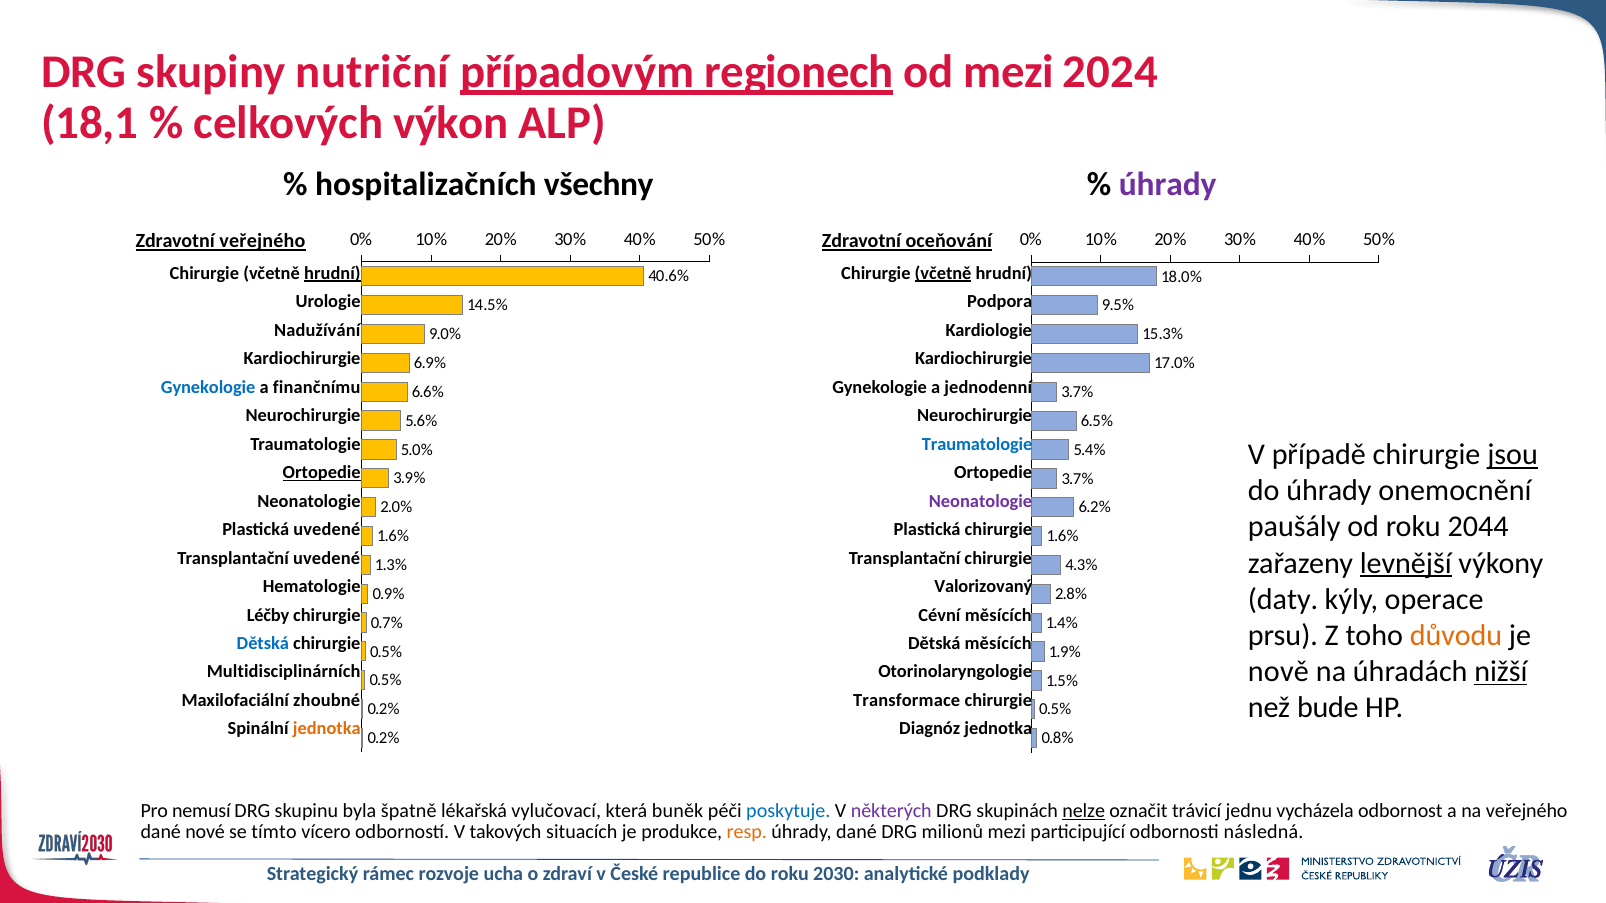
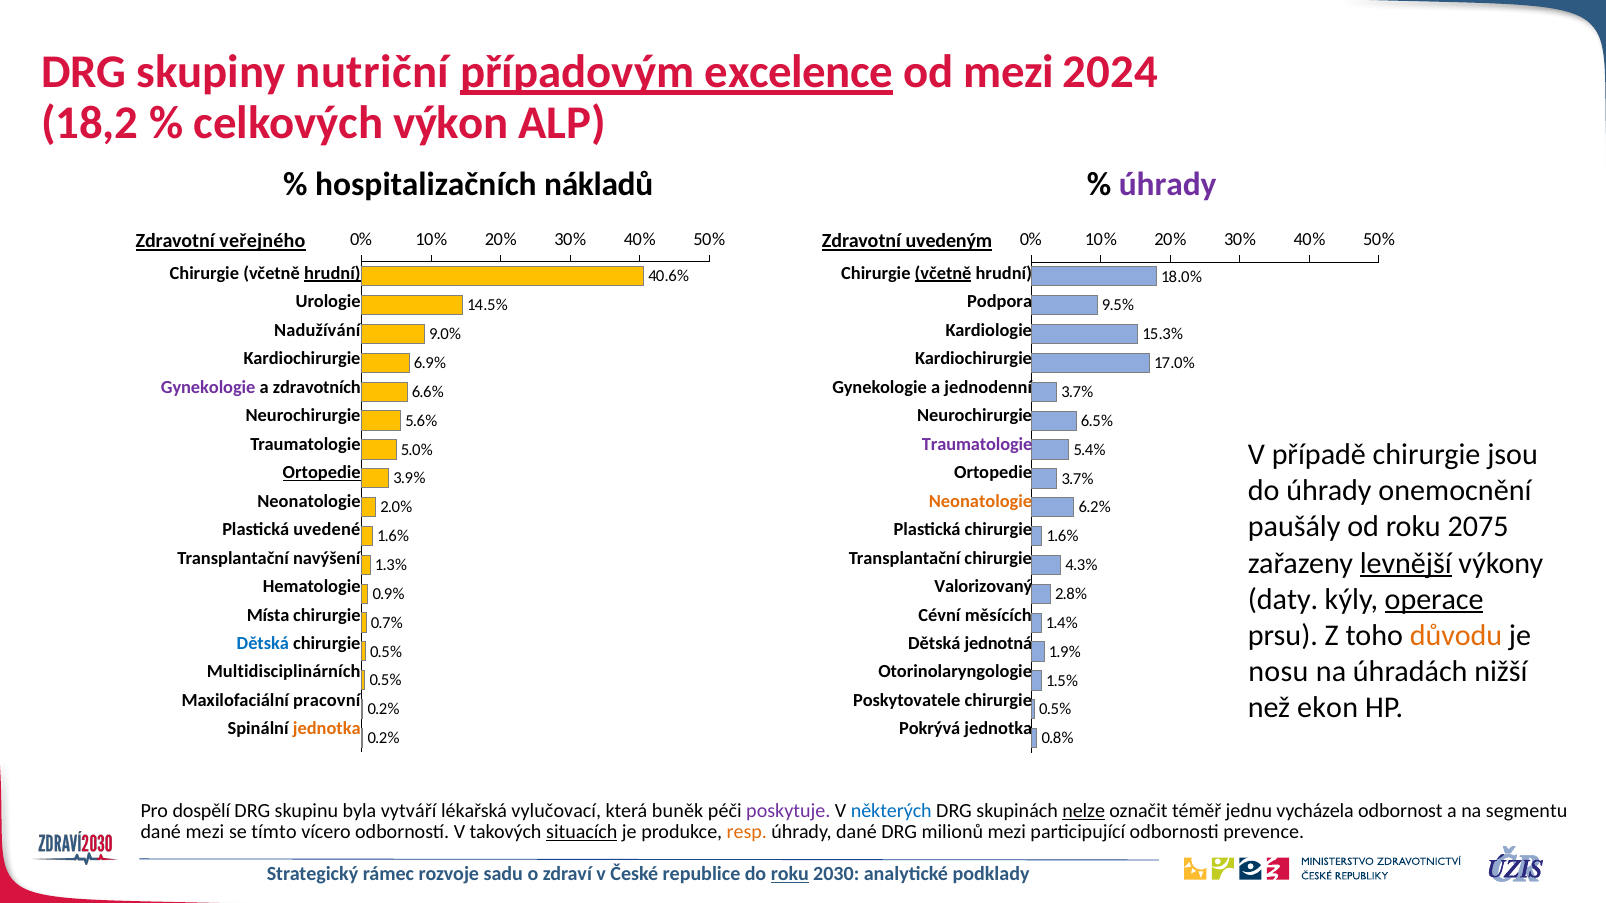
regionech: regionech -> excelence
18,1: 18,1 -> 18,2
všechny: všechny -> nákladů
oceňování: oceňování -> uvedeným
Gynekologie at (208, 387) colour: blue -> purple
finančnímu: finančnímu -> zdravotních
Traumatologie at (977, 444) colour: blue -> purple
jsou underline: present -> none
Neonatologie at (981, 501) colour: purple -> orange
2044: 2044 -> 2075
Transplantační uvedené: uvedené -> navýšení
operace underline: none -> present
Léčby: Léčby -> Místa
Dětská měsících: měsících -> jednotná
nově: nově -> nosu
nižší underline: present -> none
zhoubné: zhoubné -> pracovní
Transformace: Transformace -> Poskytovatele
bude: bude -> ekon
Diagnóz: Diagnóz -> Pokrývá
nemusí: nemusí -> dospělí
špatně: špatně -> vytváří
poskytuje colour: blue -> purple
některých colour: purple -> blue
trávicí: trávicí -> téměř
na veřejného: veřejného -> segmentu
dané nové: nové -> mezi
situacích underline: none -> present
následná: následná -> prevence
ucha: ucha -> sadu
roku at (790, 874) underline: none -> present
